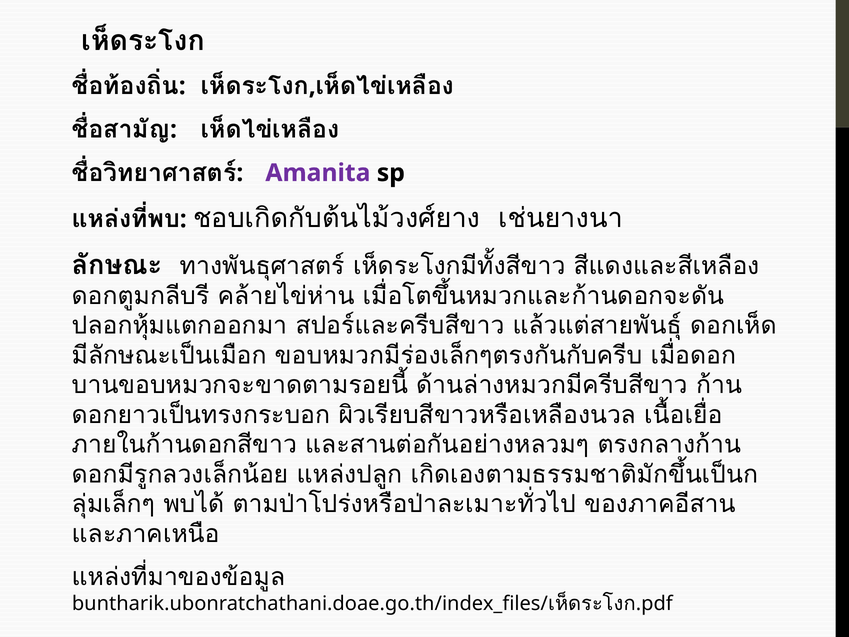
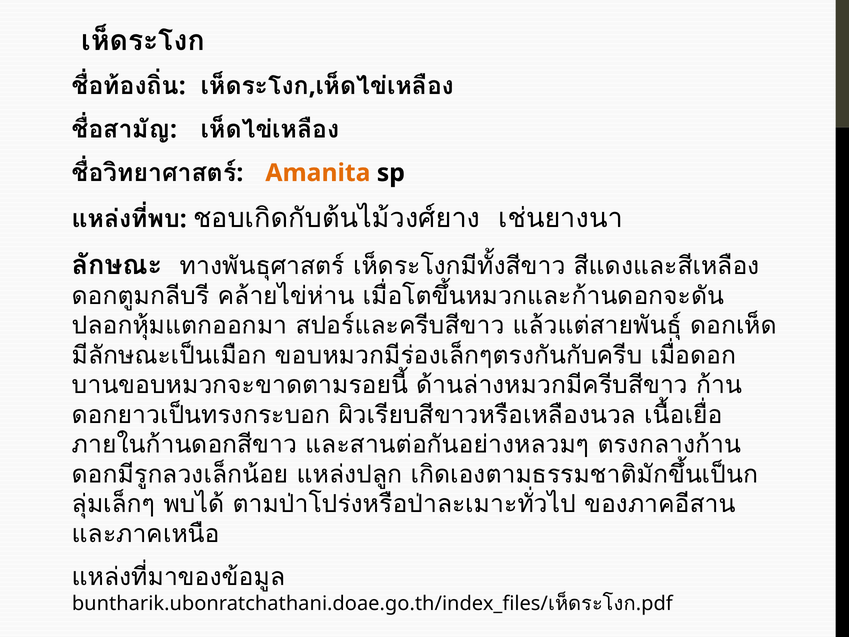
Amanita colour: purple -> orange
